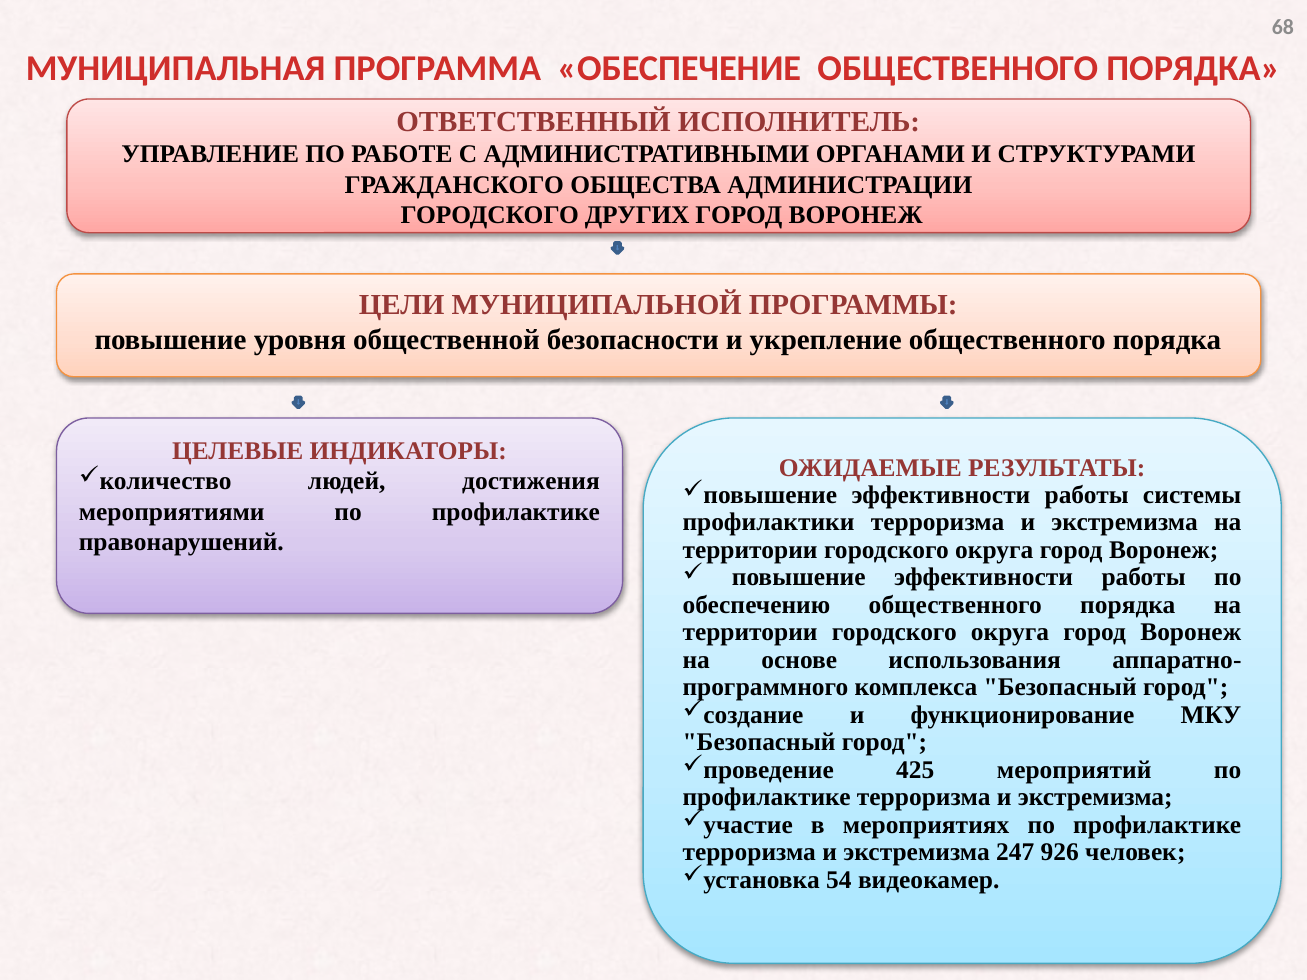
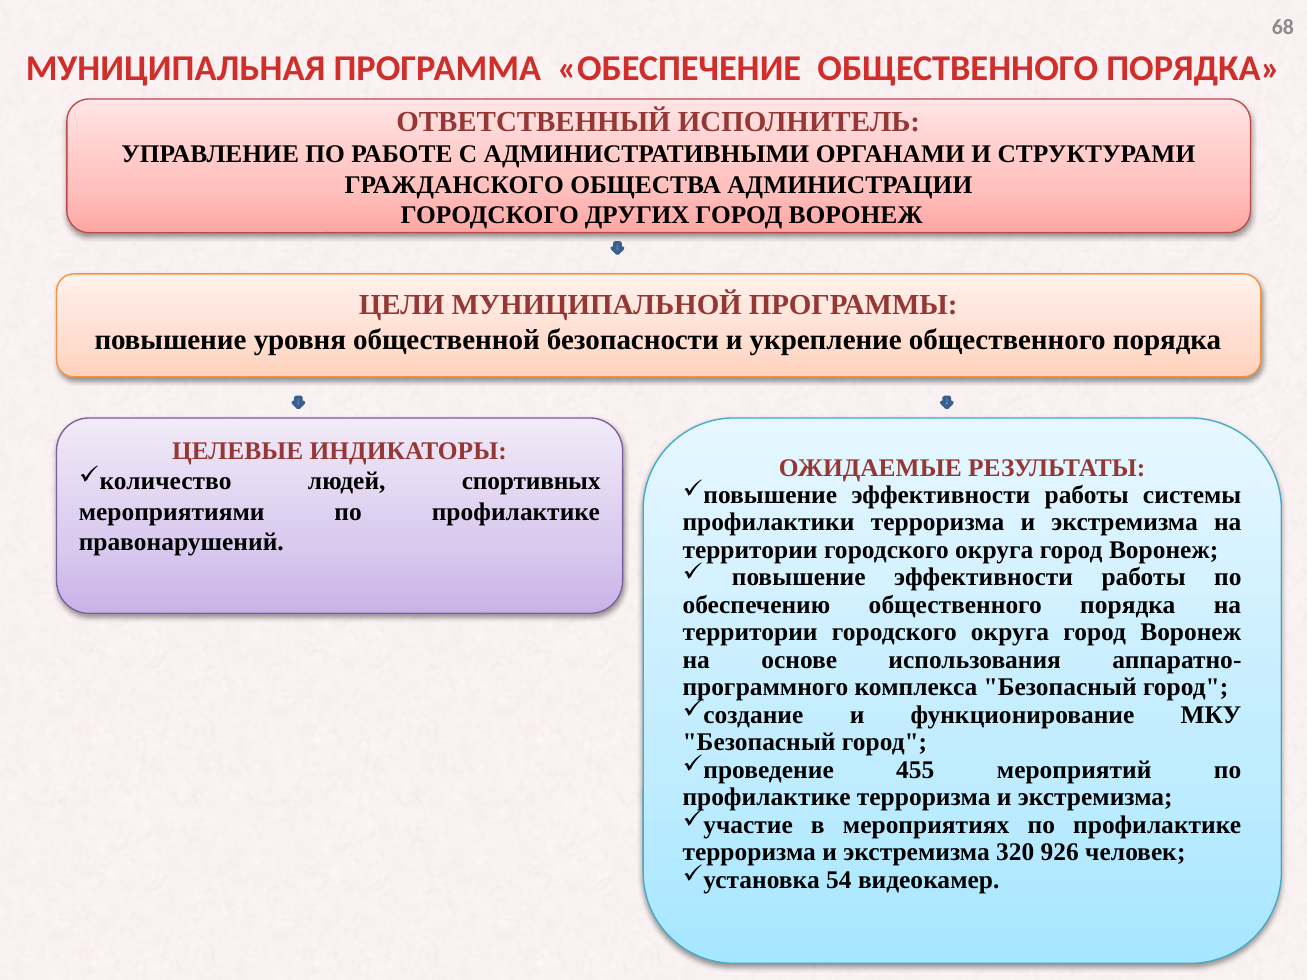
достижения: достижения -> спортивных
425: 425 -> 455
247: 247 -> 320
